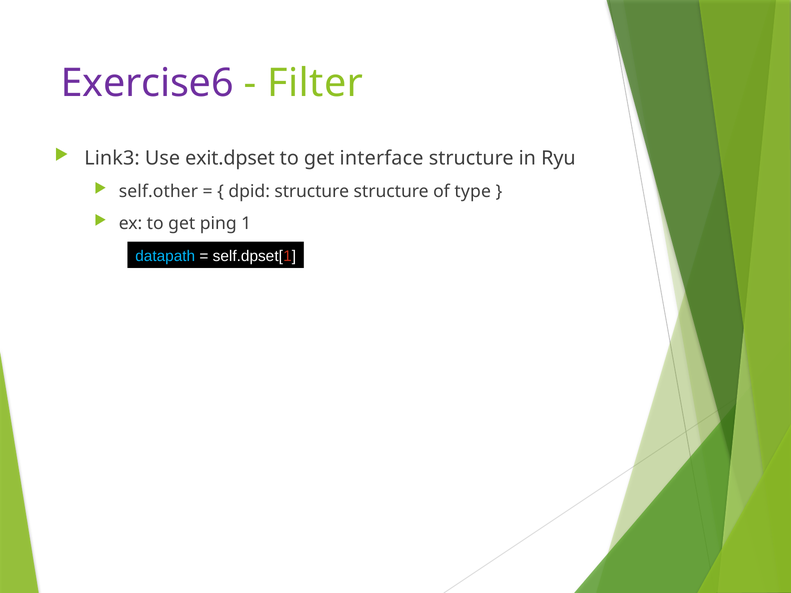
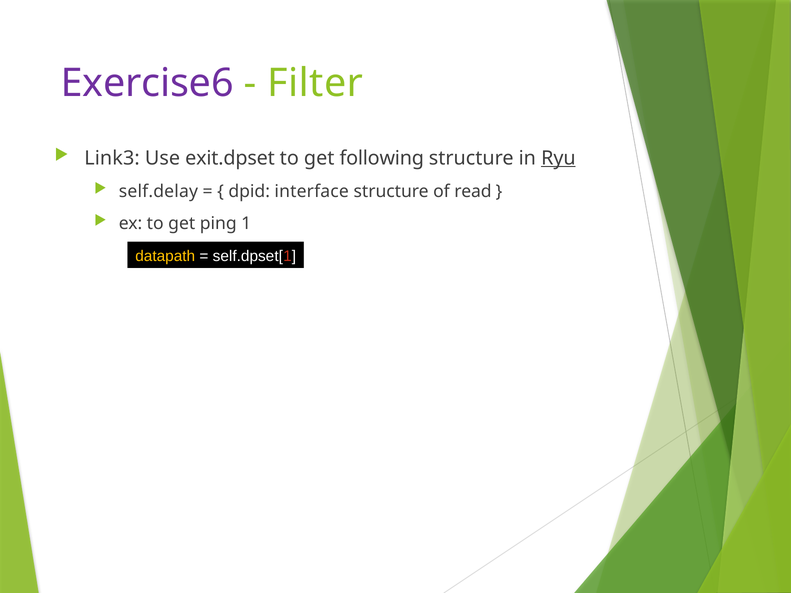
interface: interface -> following
Ryu underline: none -> present
self.other: self.other -> self.delay
dpid structure: structure -> interface
type: type -> read
datapath colour: light blue -> yellow
